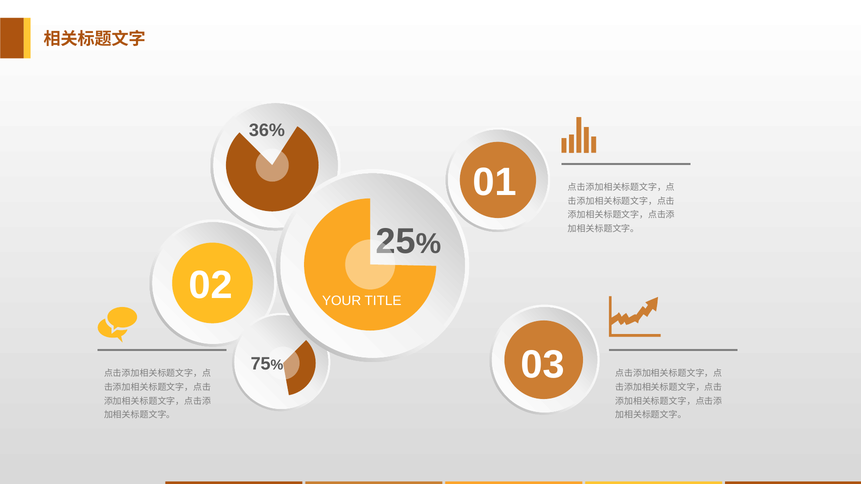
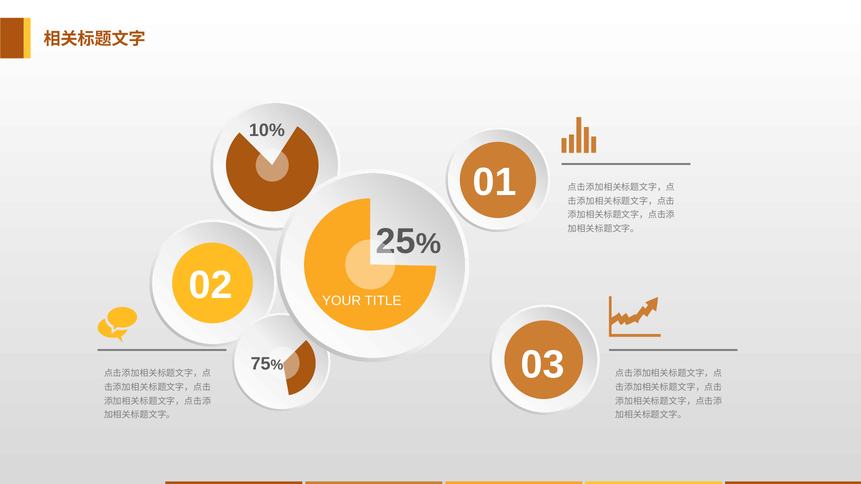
36%: 36% -> 10%
